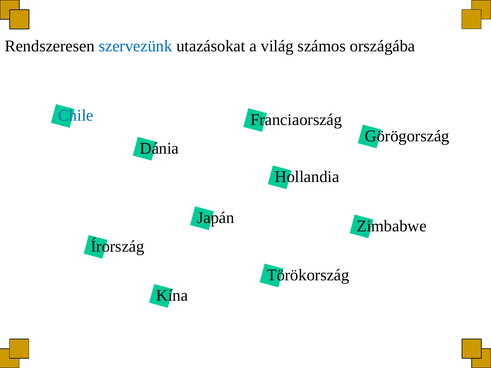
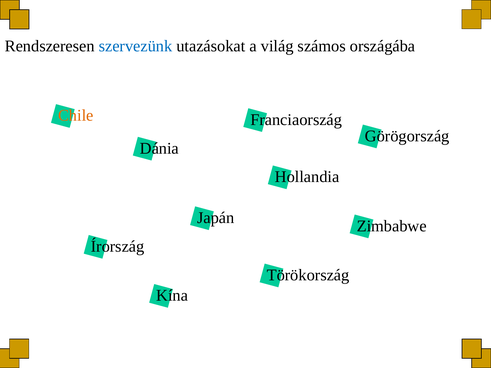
Chile colour: blue -> orange
